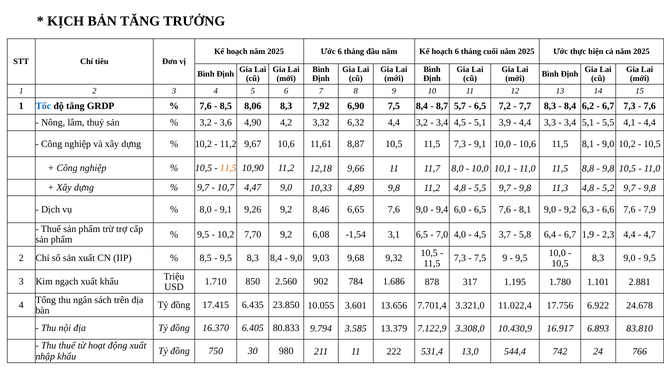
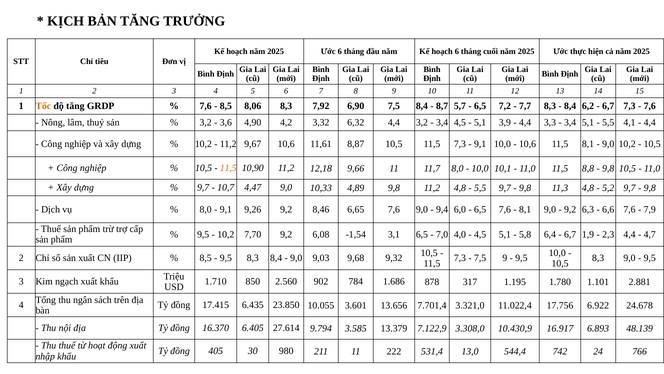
Tốc colour: blue -> orange
4,5 3,7: 3,7 -> 5,1
80.833: 80.833 -> 27.614
83.810: 83.810 -> 48.139
750: 750 -> 405
